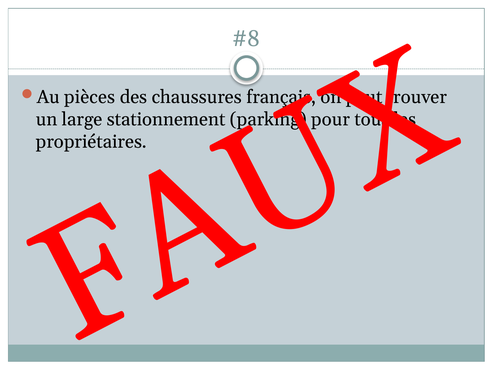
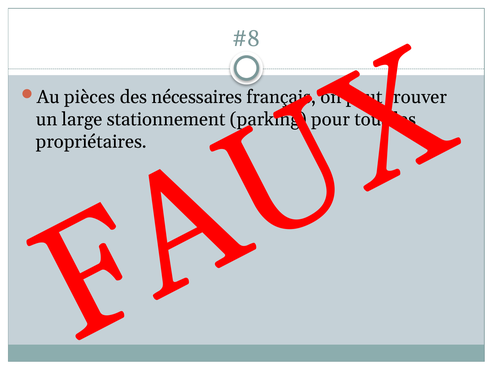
chaussures: chaussures -> nécessaires
